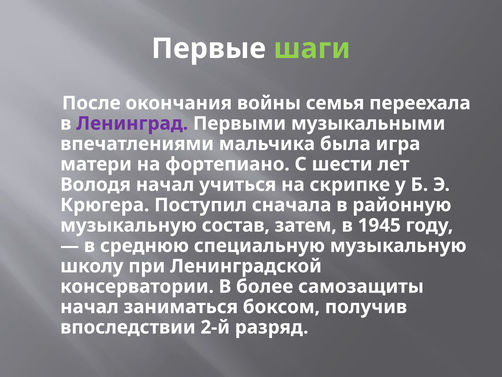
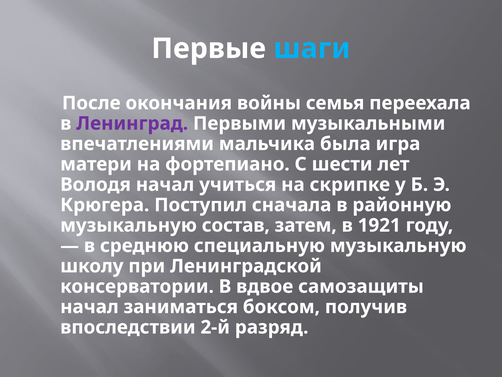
шаги colour: light green -> light blue
1945: 1945 -> 1921
более: более -> вдвое
